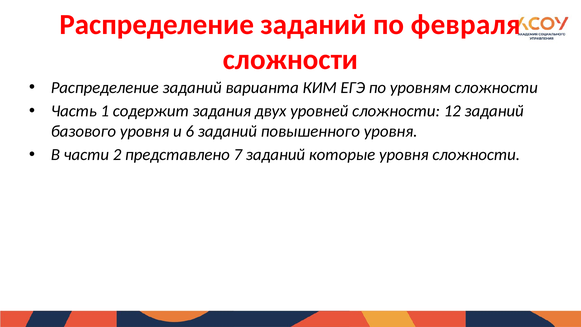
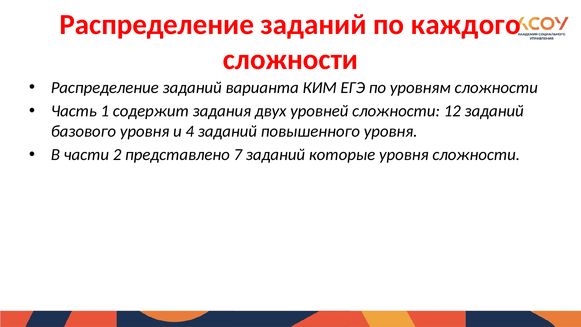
февраля: февраля -> каждого
6: 6 -> 4
